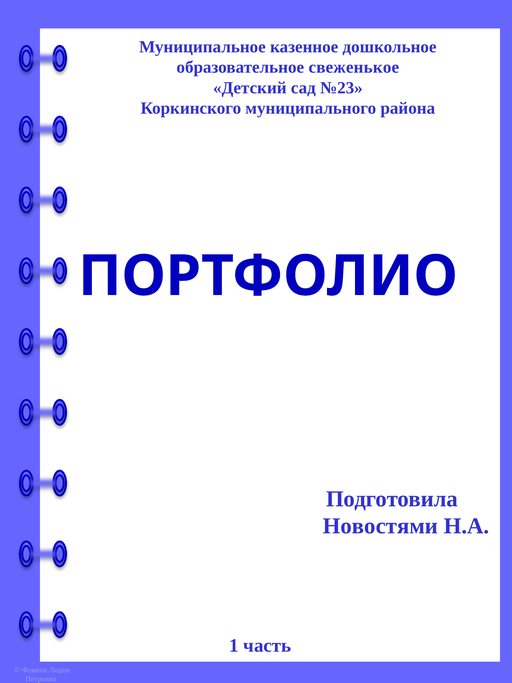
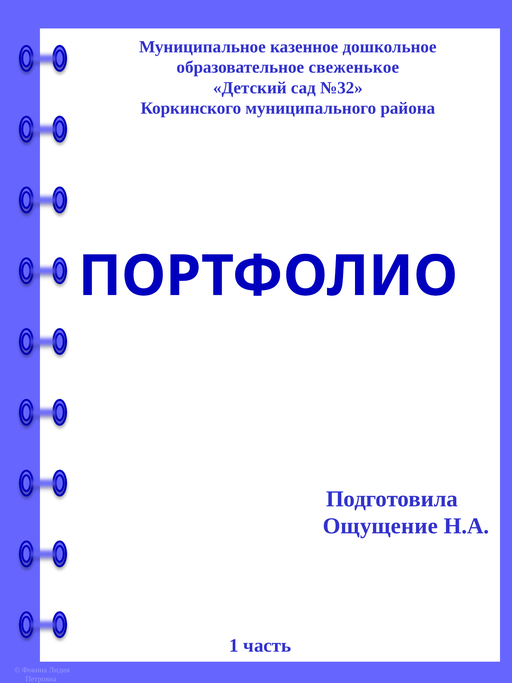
№23: №23 -> №32
Новостями: Новостями -> Ощущение
